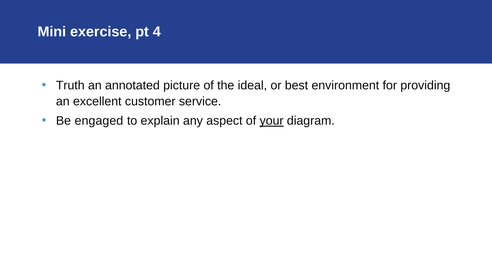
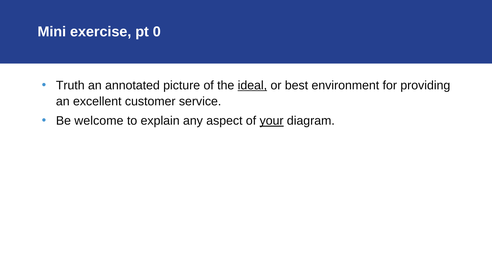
4: 4 -> 0
ideal underline: none -> present
engaged: engaged -> welcome
